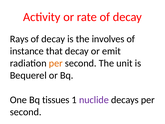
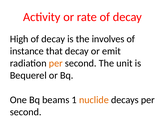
Rays: Rays -> High
tissues: tissues -> beams
nuclide colour: purple -> orange
